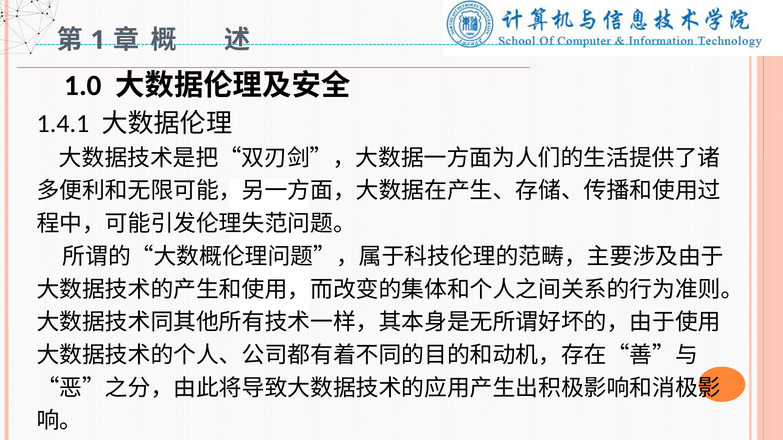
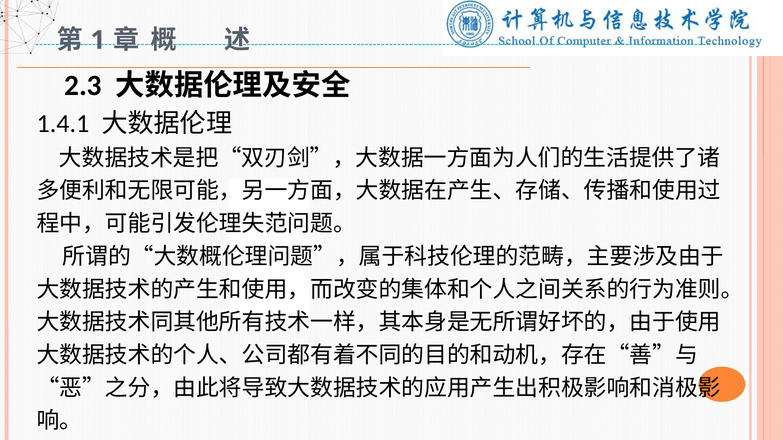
1.0: 1.0 -> 2.3
